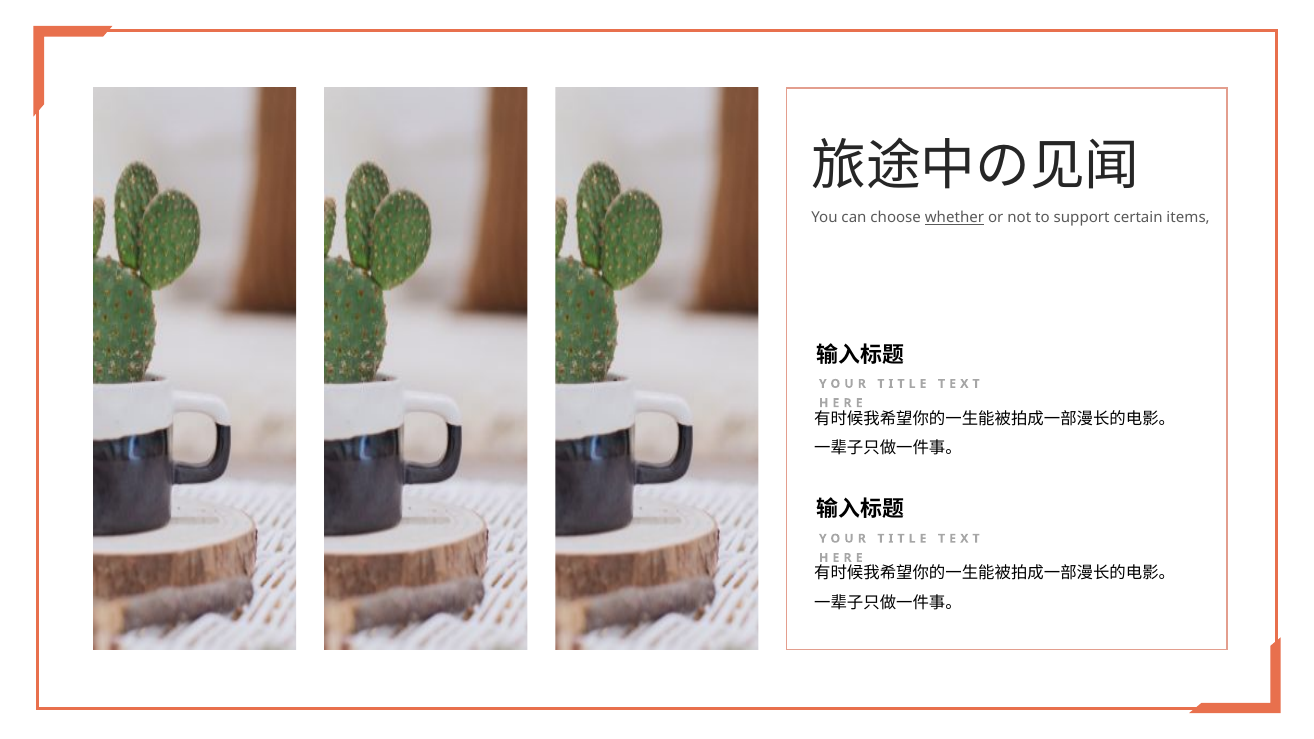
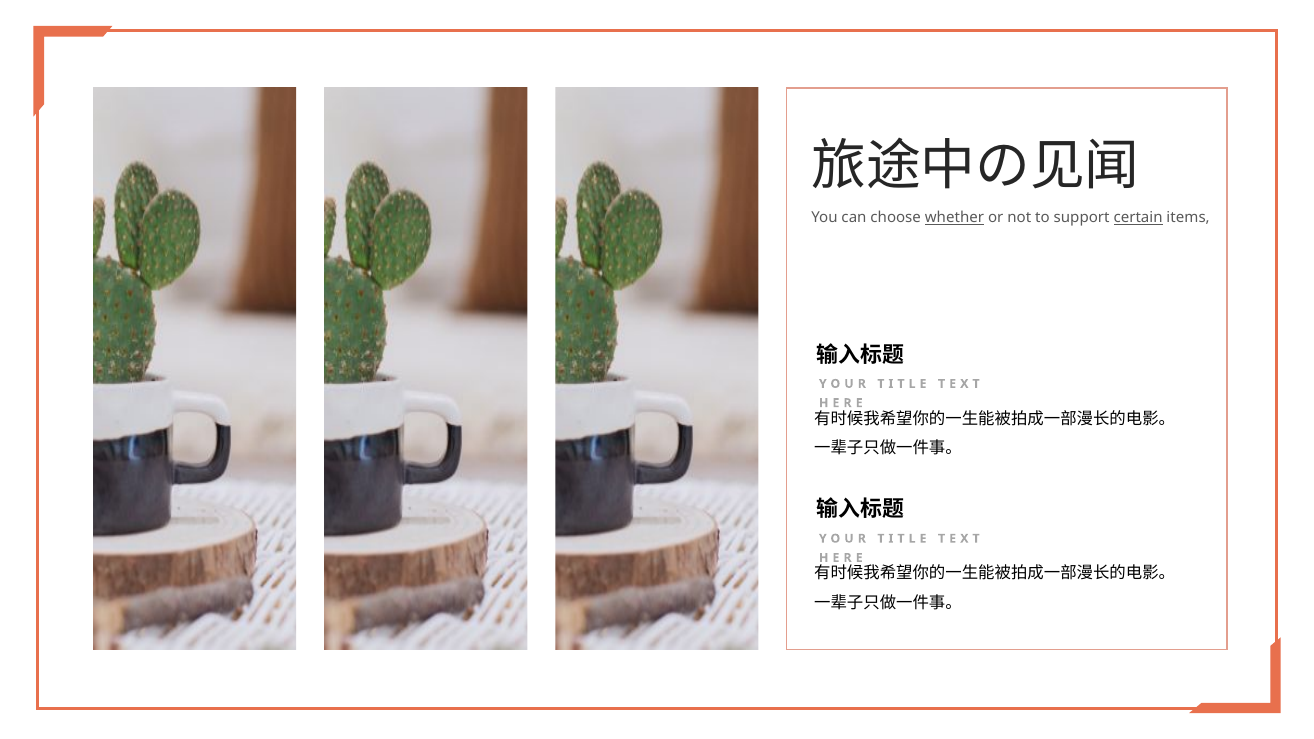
certain underline: none -> present
